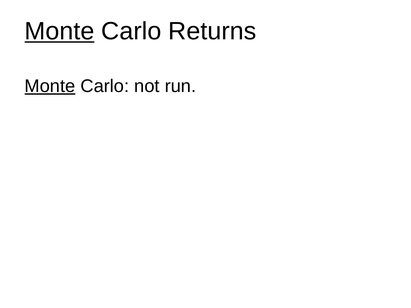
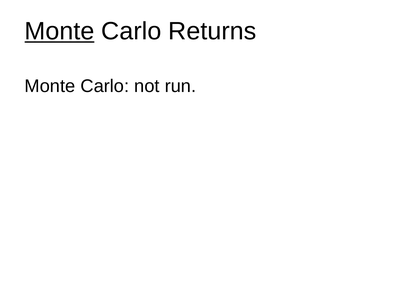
Monte at (50, 86) underline: present -> none
